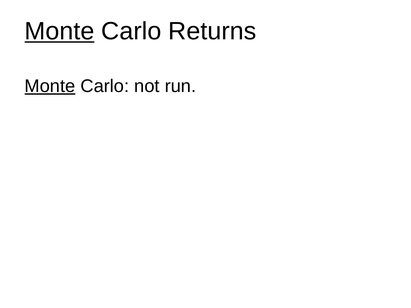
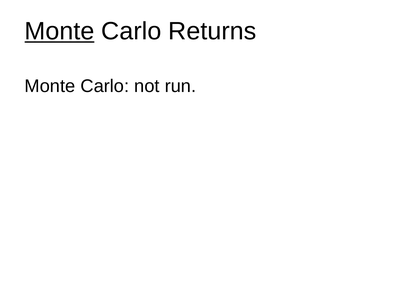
Monte at (50, 86) underline: present -> none
